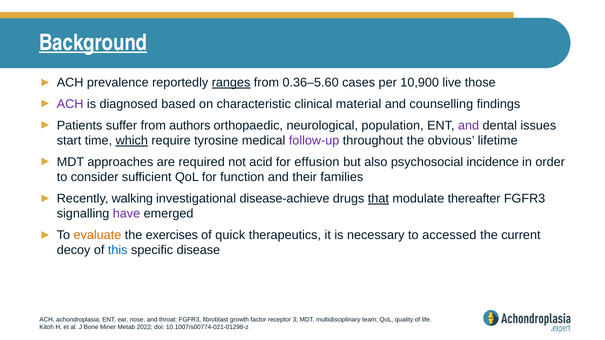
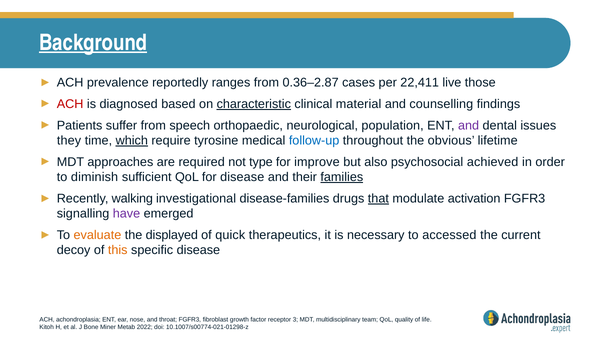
ranges underline: present -> none
0.36–5.60: 0.36–5.60 -> 0.36–2.87
10,900: 10,900 -> 22,411
ACH at (70, 104) colour: purple -> red
characteristic underline: none -> present
authors: authors -> speech
start: start -> they
follow-up colour: purple -> blue
acid: acid -> type
effusion: effusion -> improve
incidence: incidence -> achieved
consider: consider -> diminish
for function: function -> disease
families underline: none -> present
disease-achieve: disease-achieve -> disease-families
thereafter: thereafter -> activation
exercises: exercises -> displayed
this colour: blue -> orange
